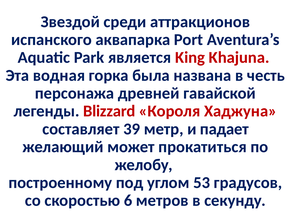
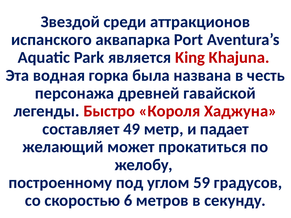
Blizzard: Blizzard -> Быстро
39: 39 -> 49
53: 53 -> 59
